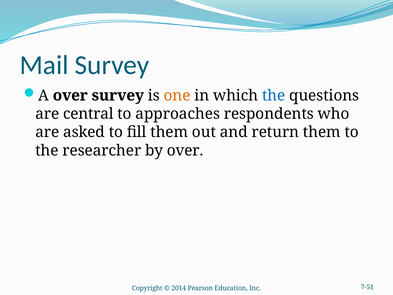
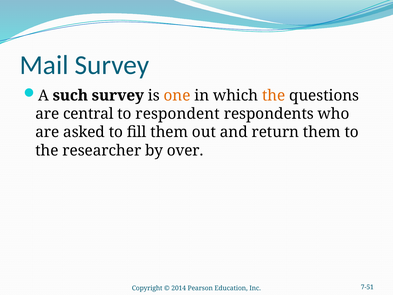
A over: over -> such
the at (274, 95) colour: blue -> orange
approaches: approaches -> respondent
